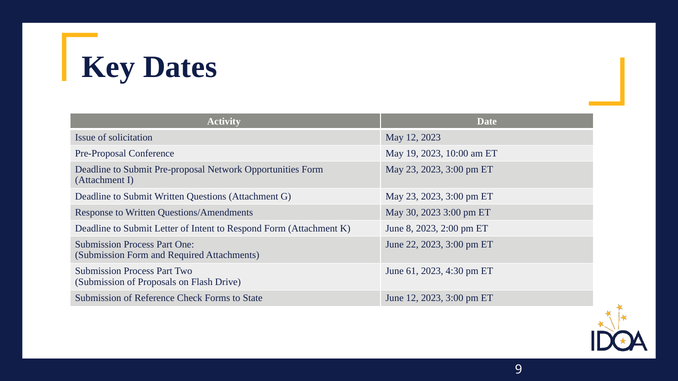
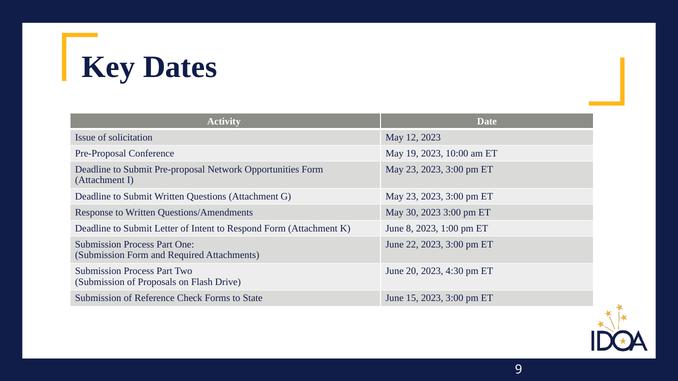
2:00: 2:00 -> 1:00
61: 61 -> 20
June 12: 12 -> 15
